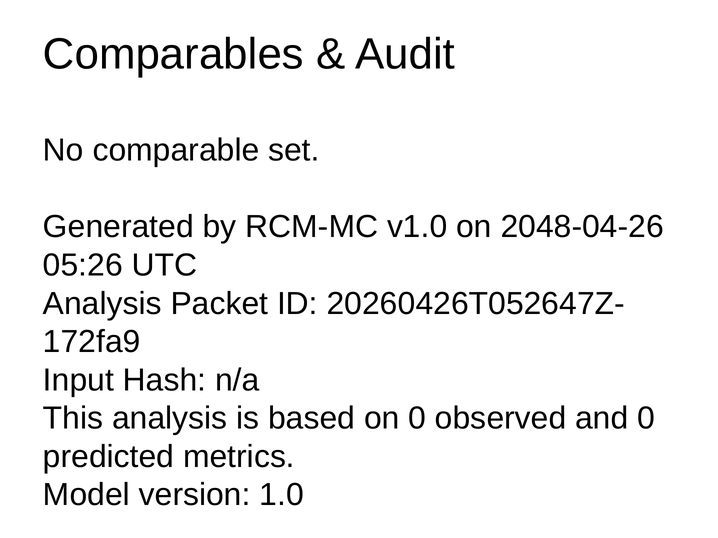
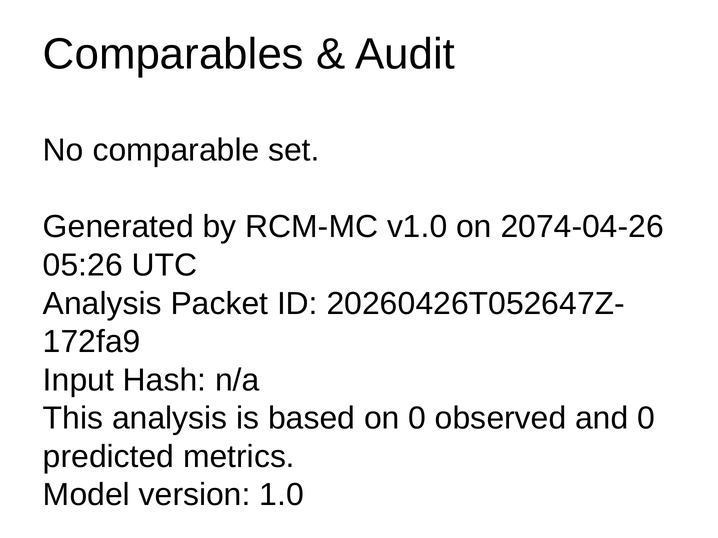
2048-04-26: 2048-04-26 -> 2074-04-26
